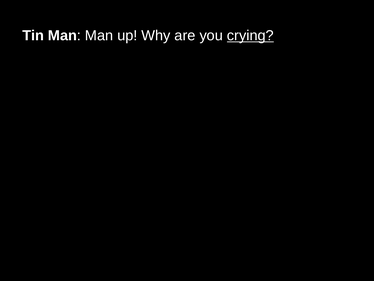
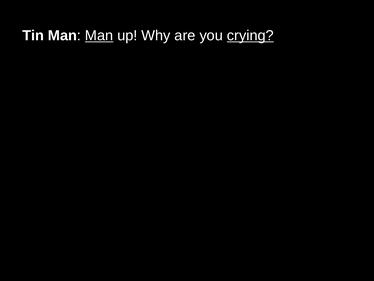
Man at (99, 36) underline: none -> present
